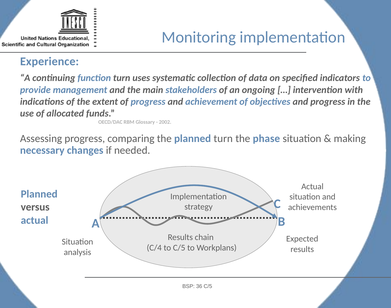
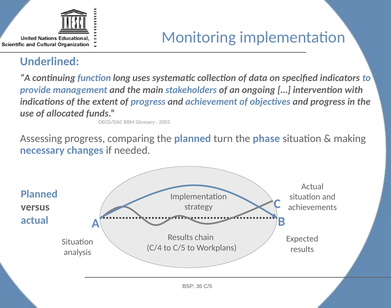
Experience: Experience -> Underlined
function turn: turn -> long
